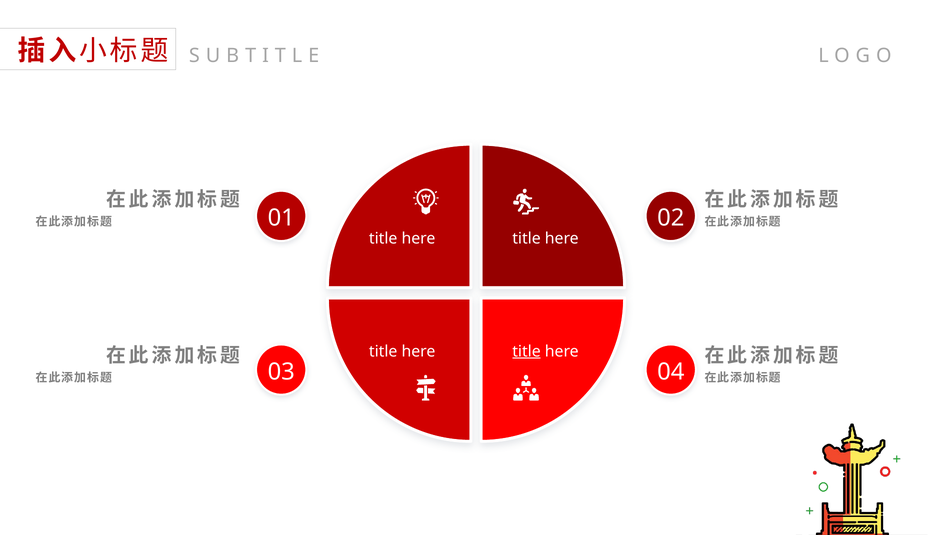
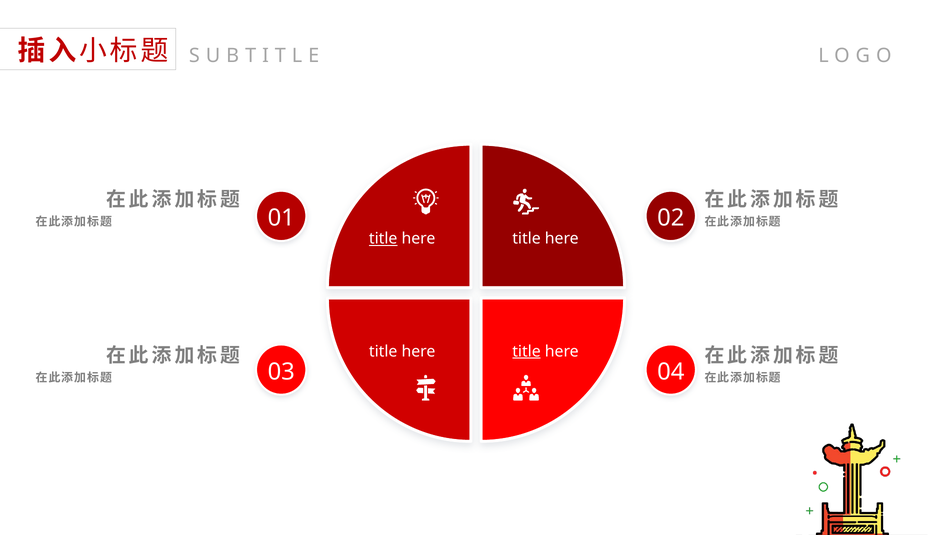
title at (383, 239) underline: none -> present
